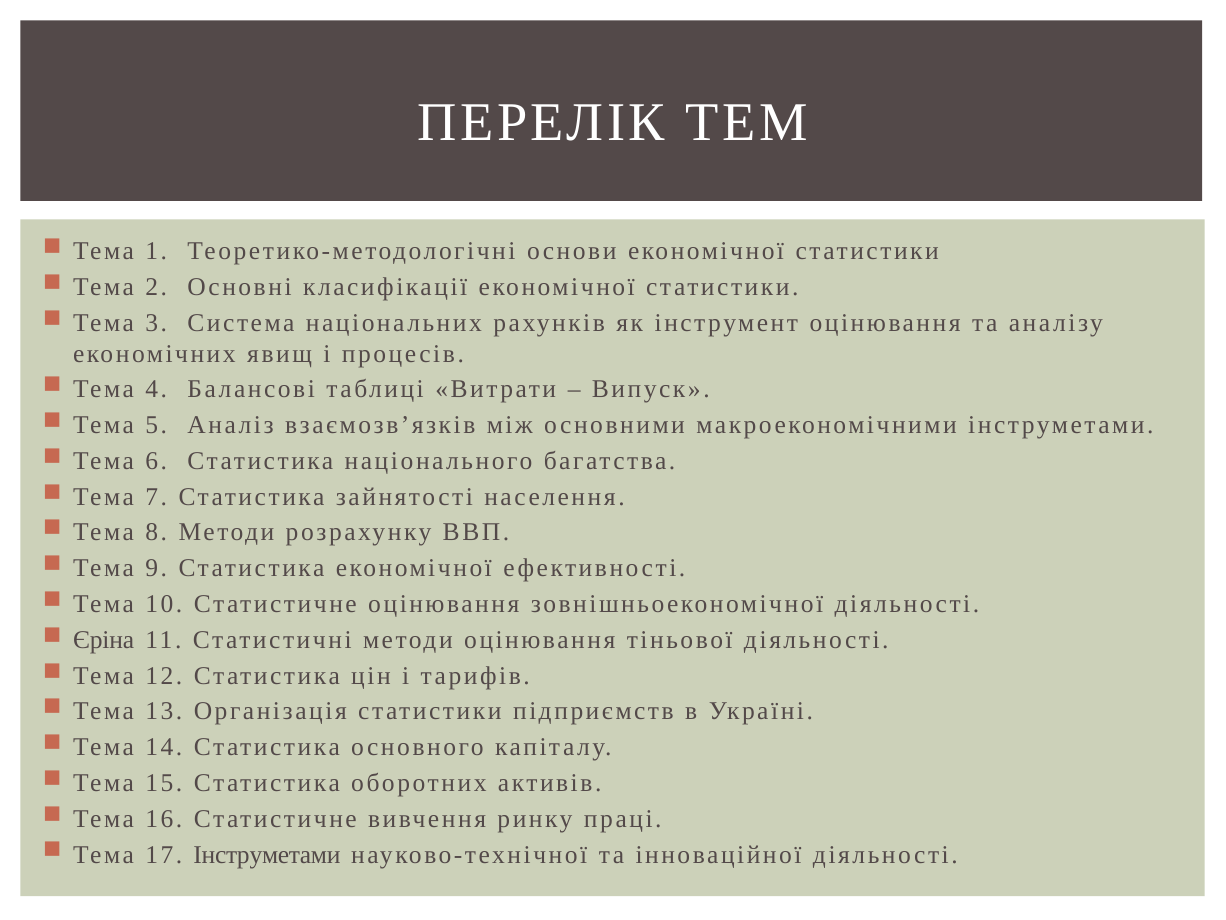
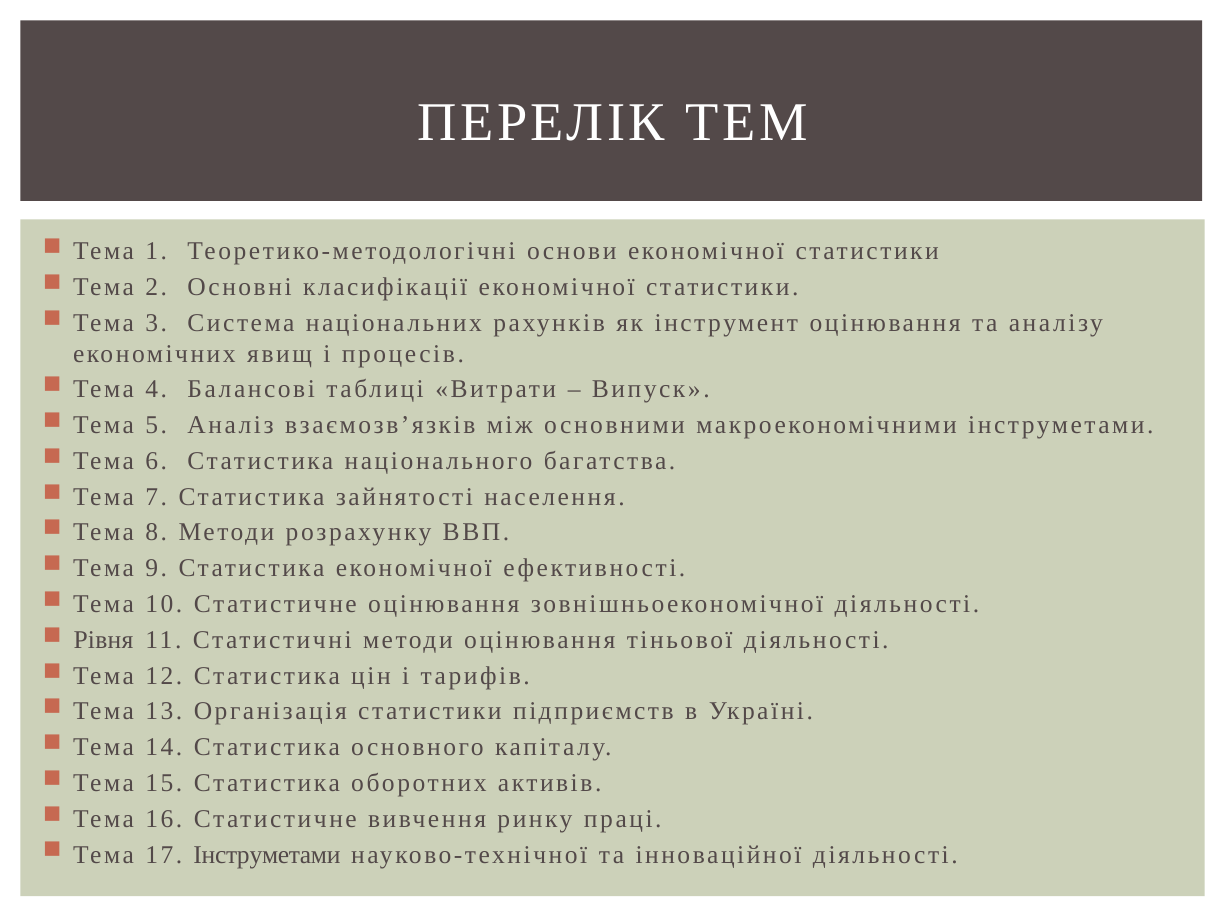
Єріна: Єріна -> Рівня
